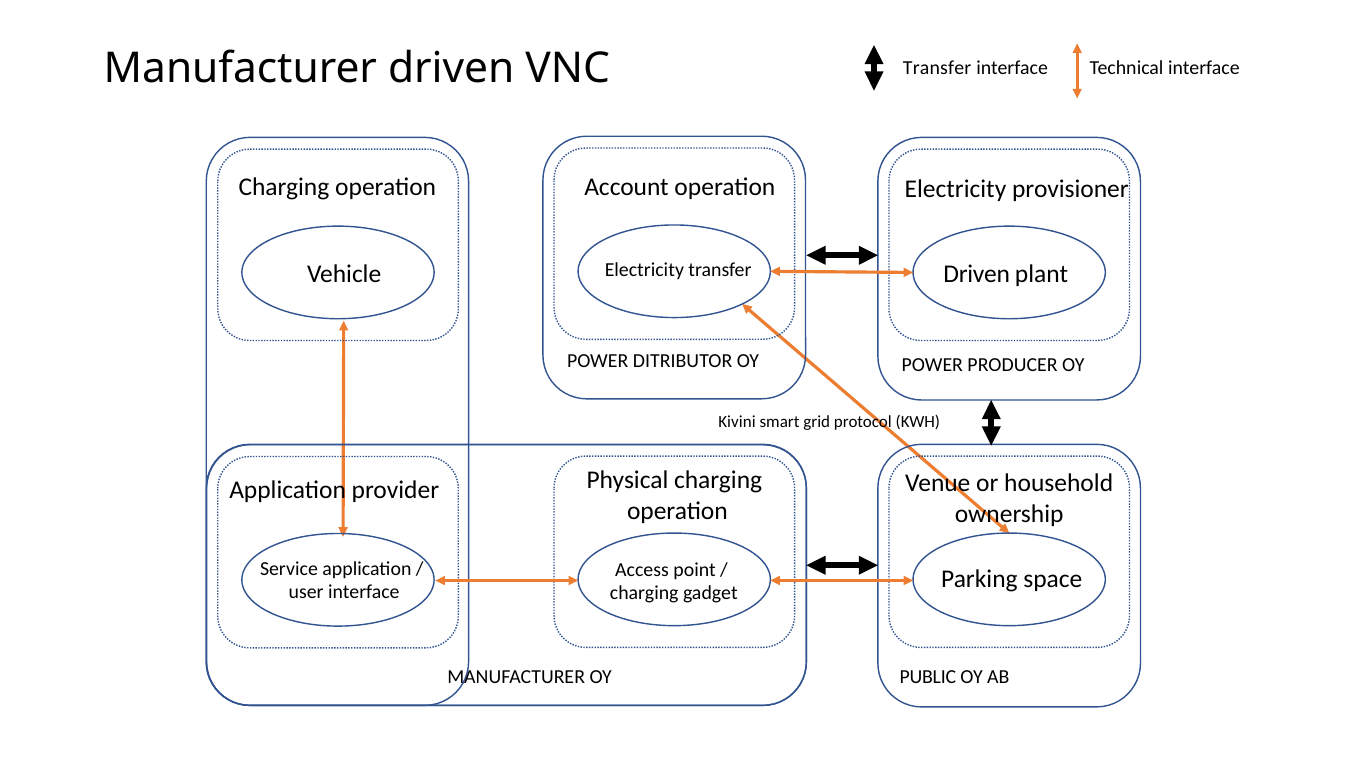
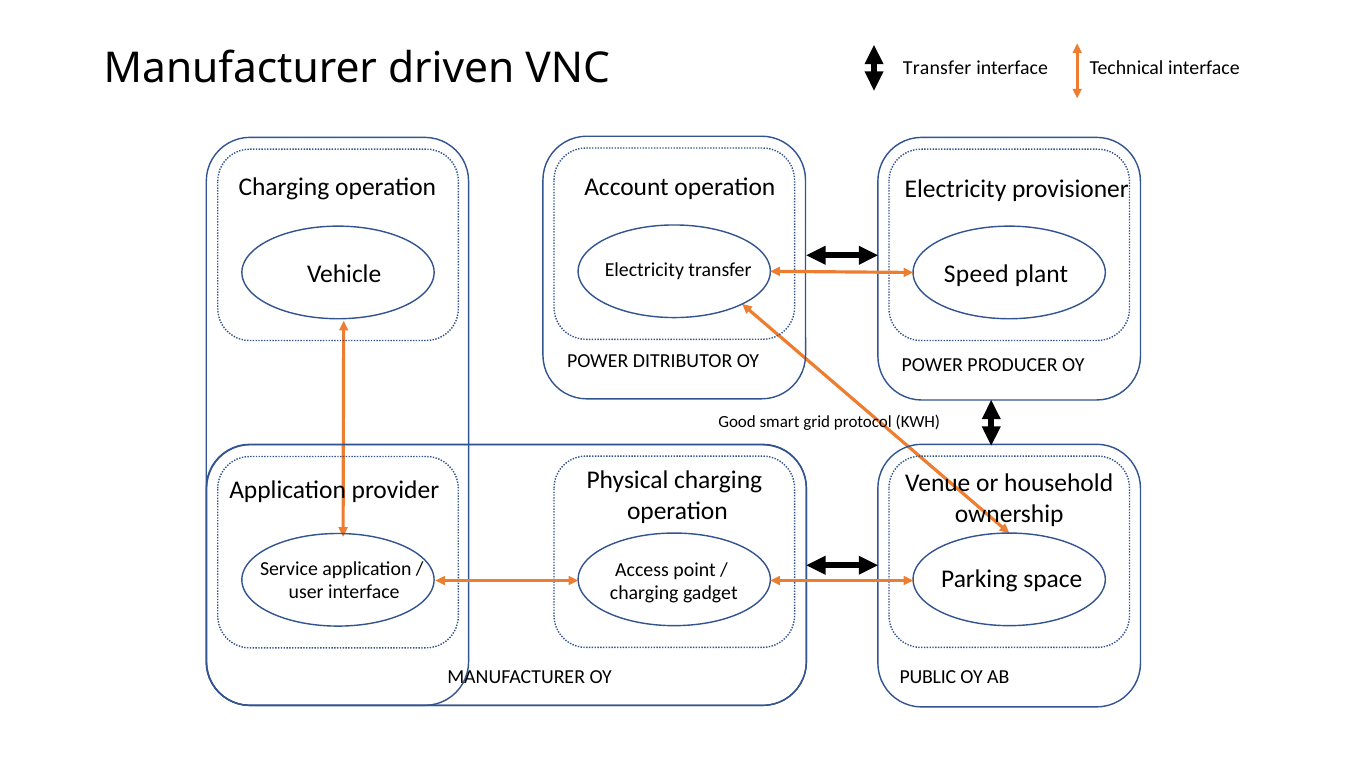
Driven at (977, 274): Driven -> Speed
Kivini: Kivini -> Good
